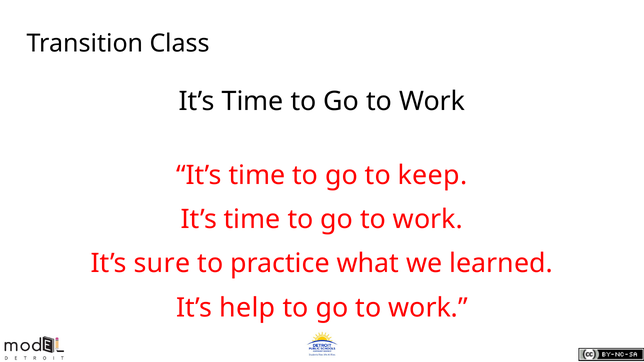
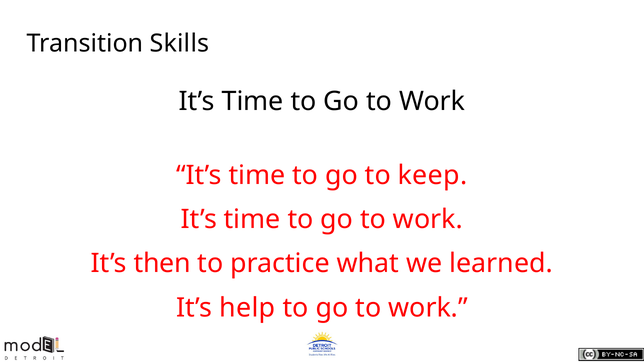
Class: Class -> Skills
sure: sure -> then
